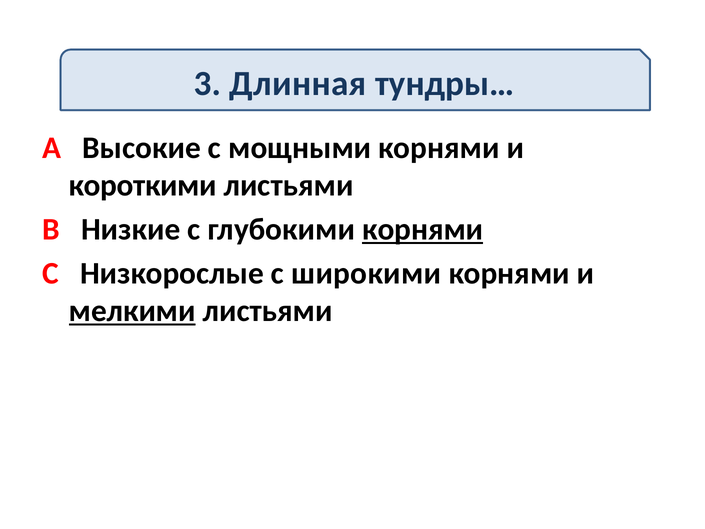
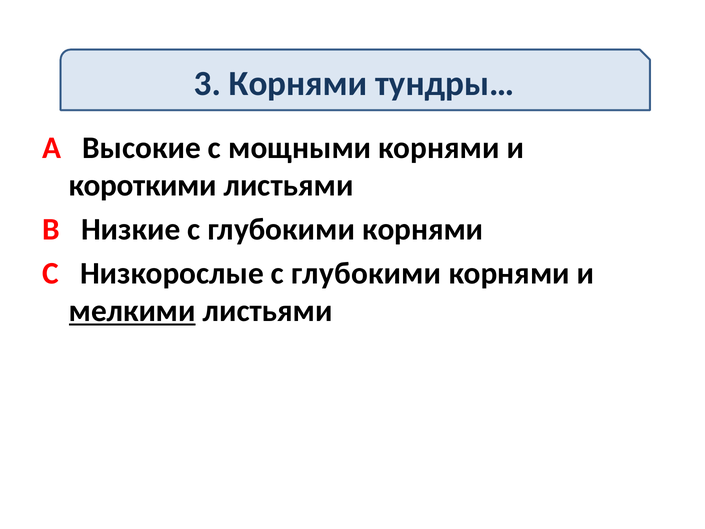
3 Длинная: Длинная -> Корнями
корнями at (423, 229) underline: present -> none
Низкорослые с широкими: широкими -> глубокими
